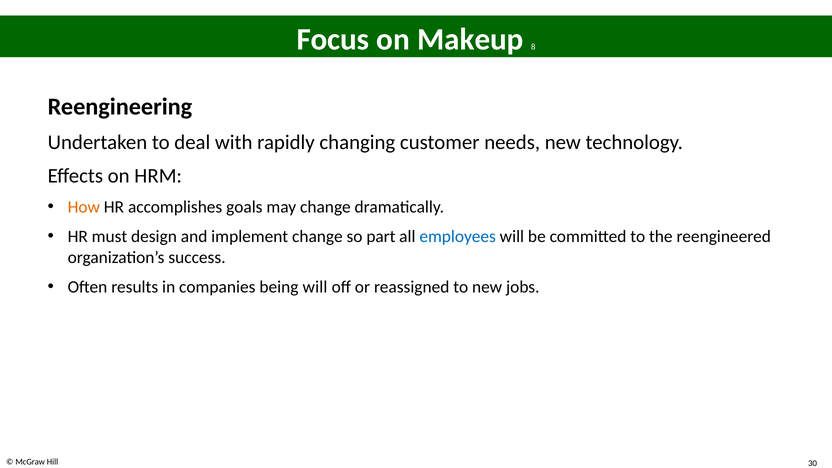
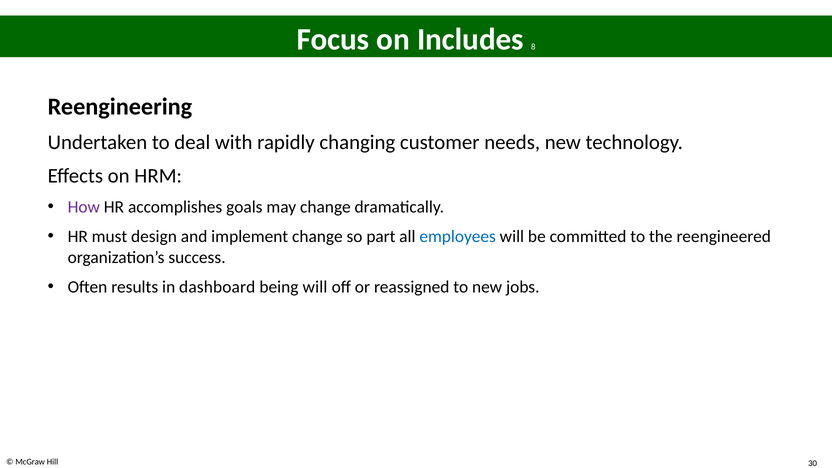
Makeup: Makeup -> Includes
How colour: orange -> purple
companies: companies -> dashboard
